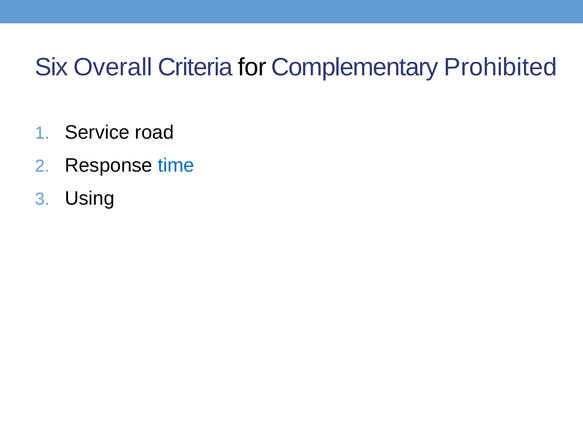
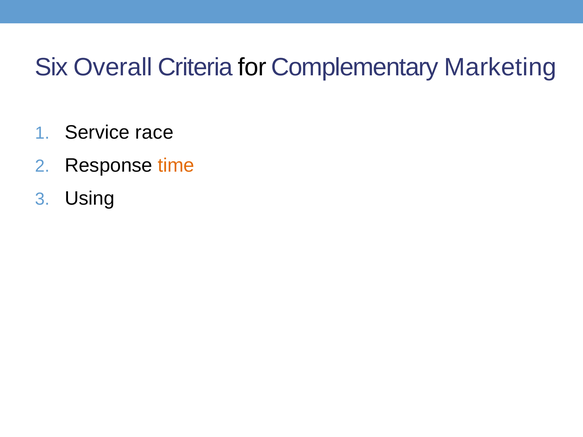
Prohibited: Prohibited -> Marketing
road: road -> race
time colour: blue -> orange
